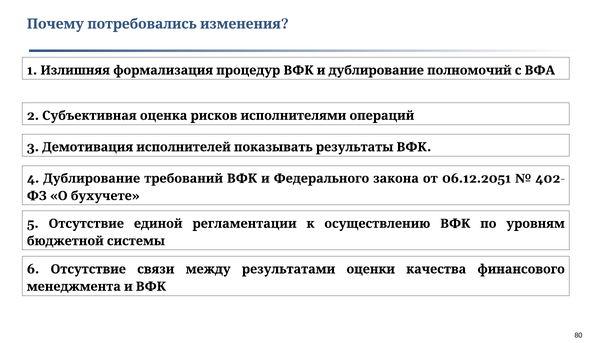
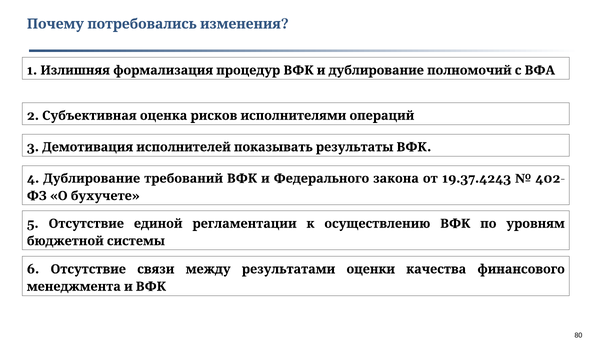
06.12.2051: 06.12.2051 -> 19.37.4243
